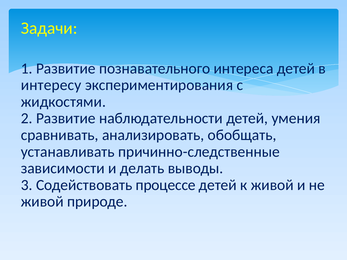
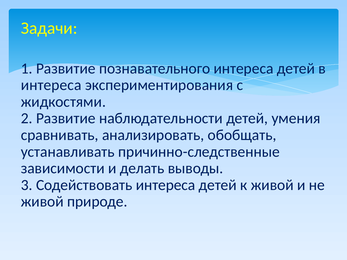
интересу at (51, 85): интересу -> интереса
Содействовать процессе: процессе -> интереса
